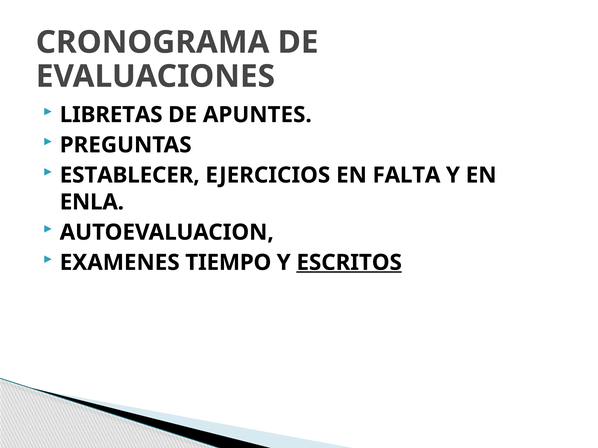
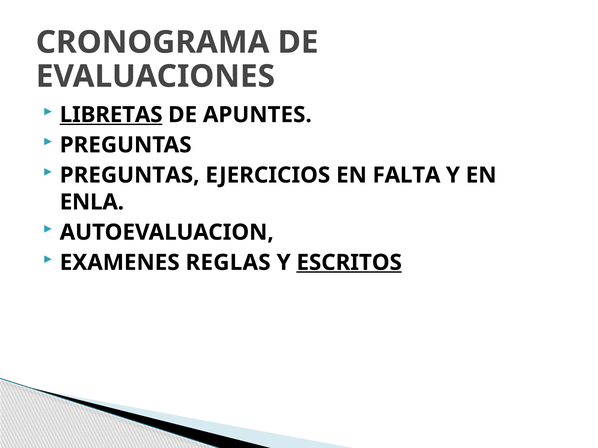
LIBRETAS underline: none -> present
ESTABLECER at (130, 175): ESTABLECER -> PREGUNTAS
TIEMPO: TIEMPO -> REGLAS
